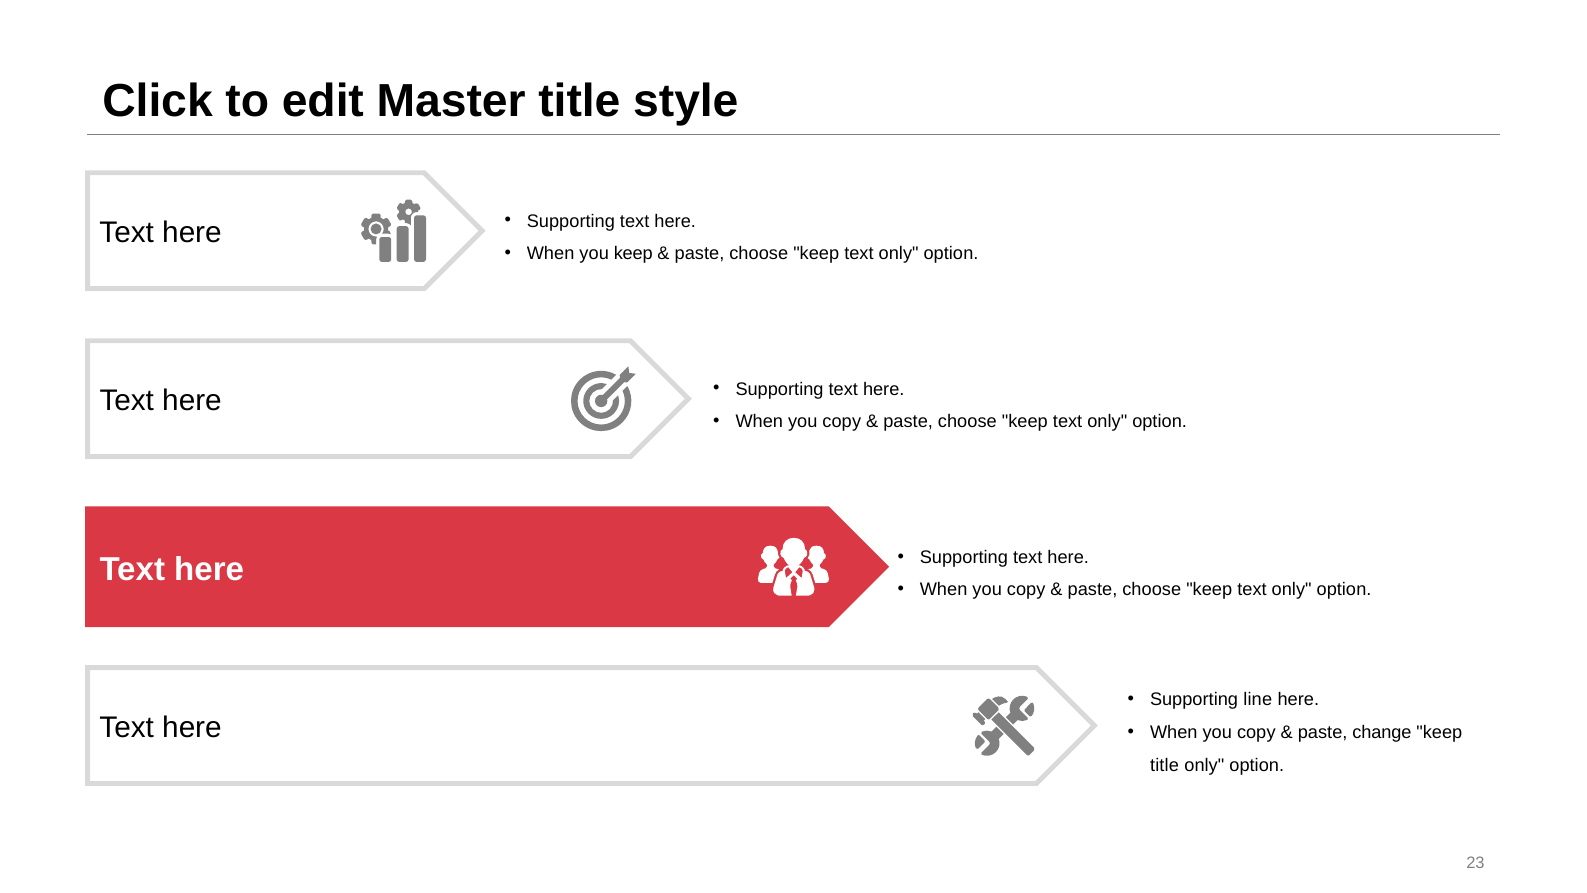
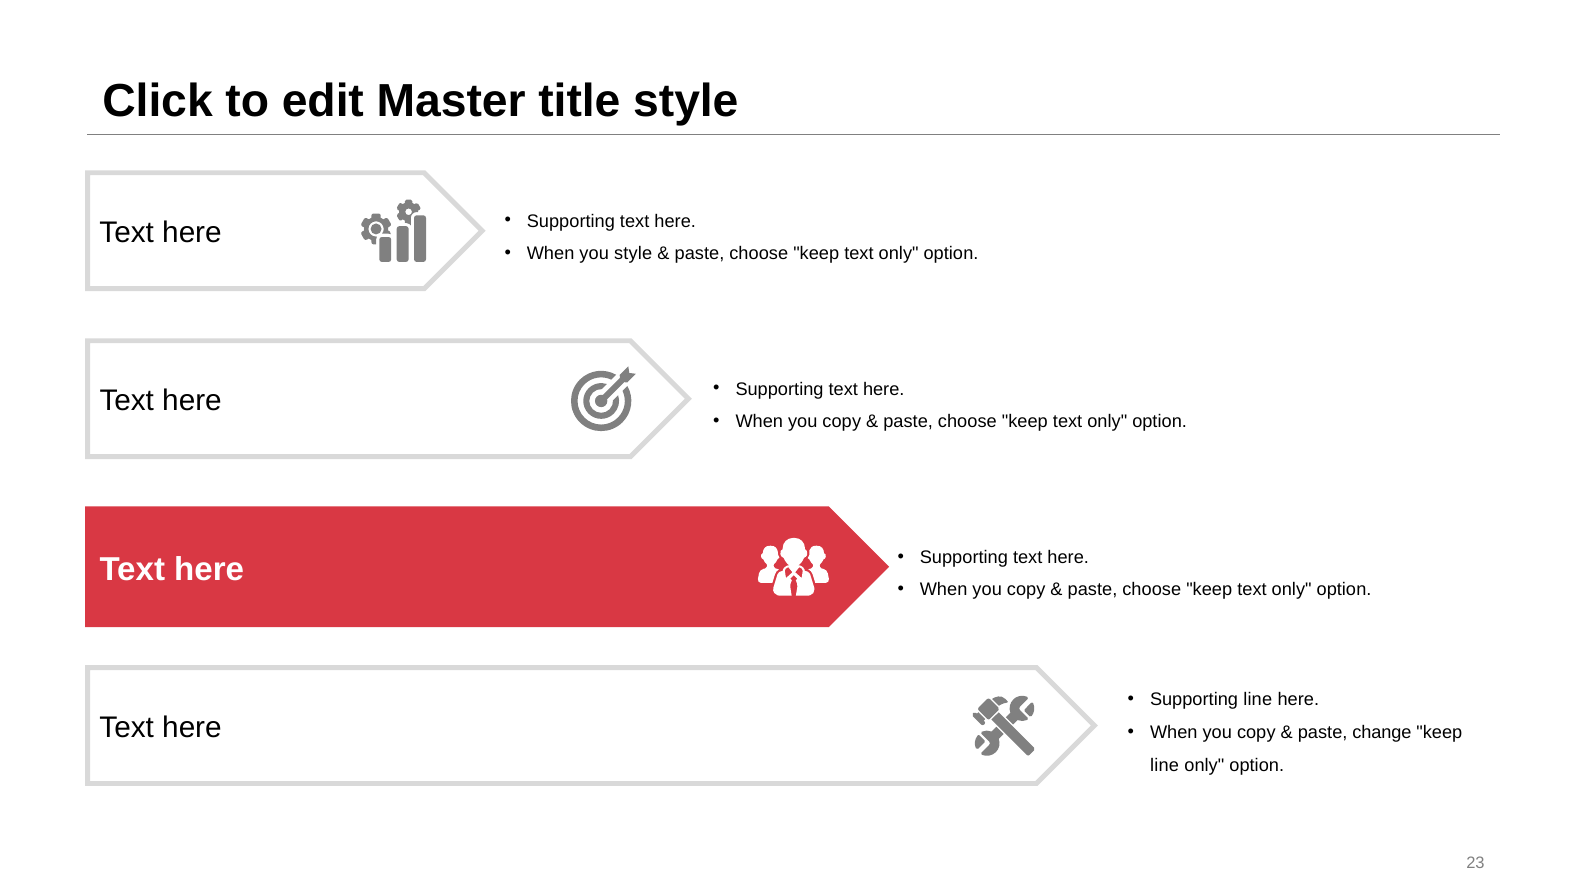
you keep: keep -> style
title at (1165, 765): title -> line
